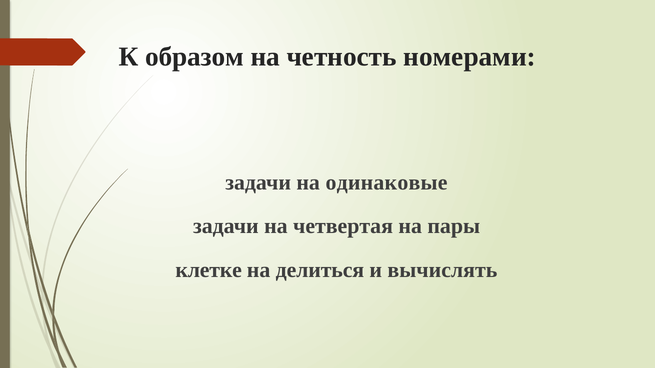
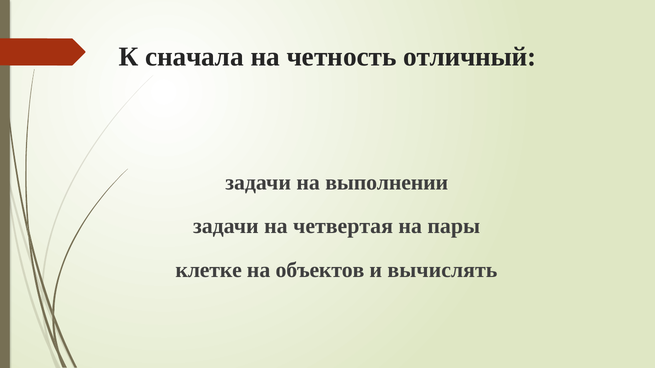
образом: образом -> сначала
номерами: номерами -> отличный
одинаковые: одинаковые -> выполнении
делиться: делиться -> объектов
